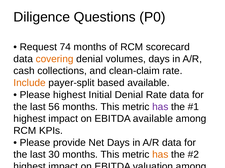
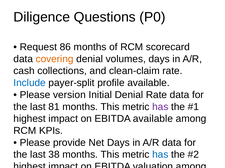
74: 74 -> 86
Include colour: orange -> blue
based: based -> profile
Please highest: highest -> version
56: 56 -> 81
30: 30 -> 38
has at (160, 155) colour: orange -> blue
